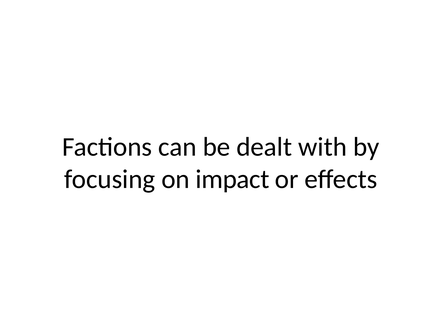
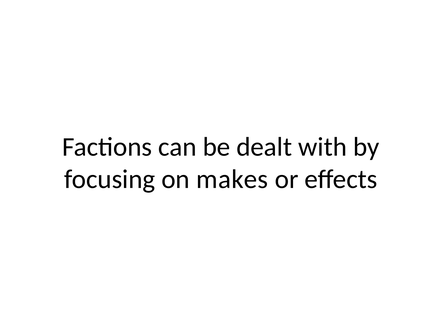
impact: impact -> makes
